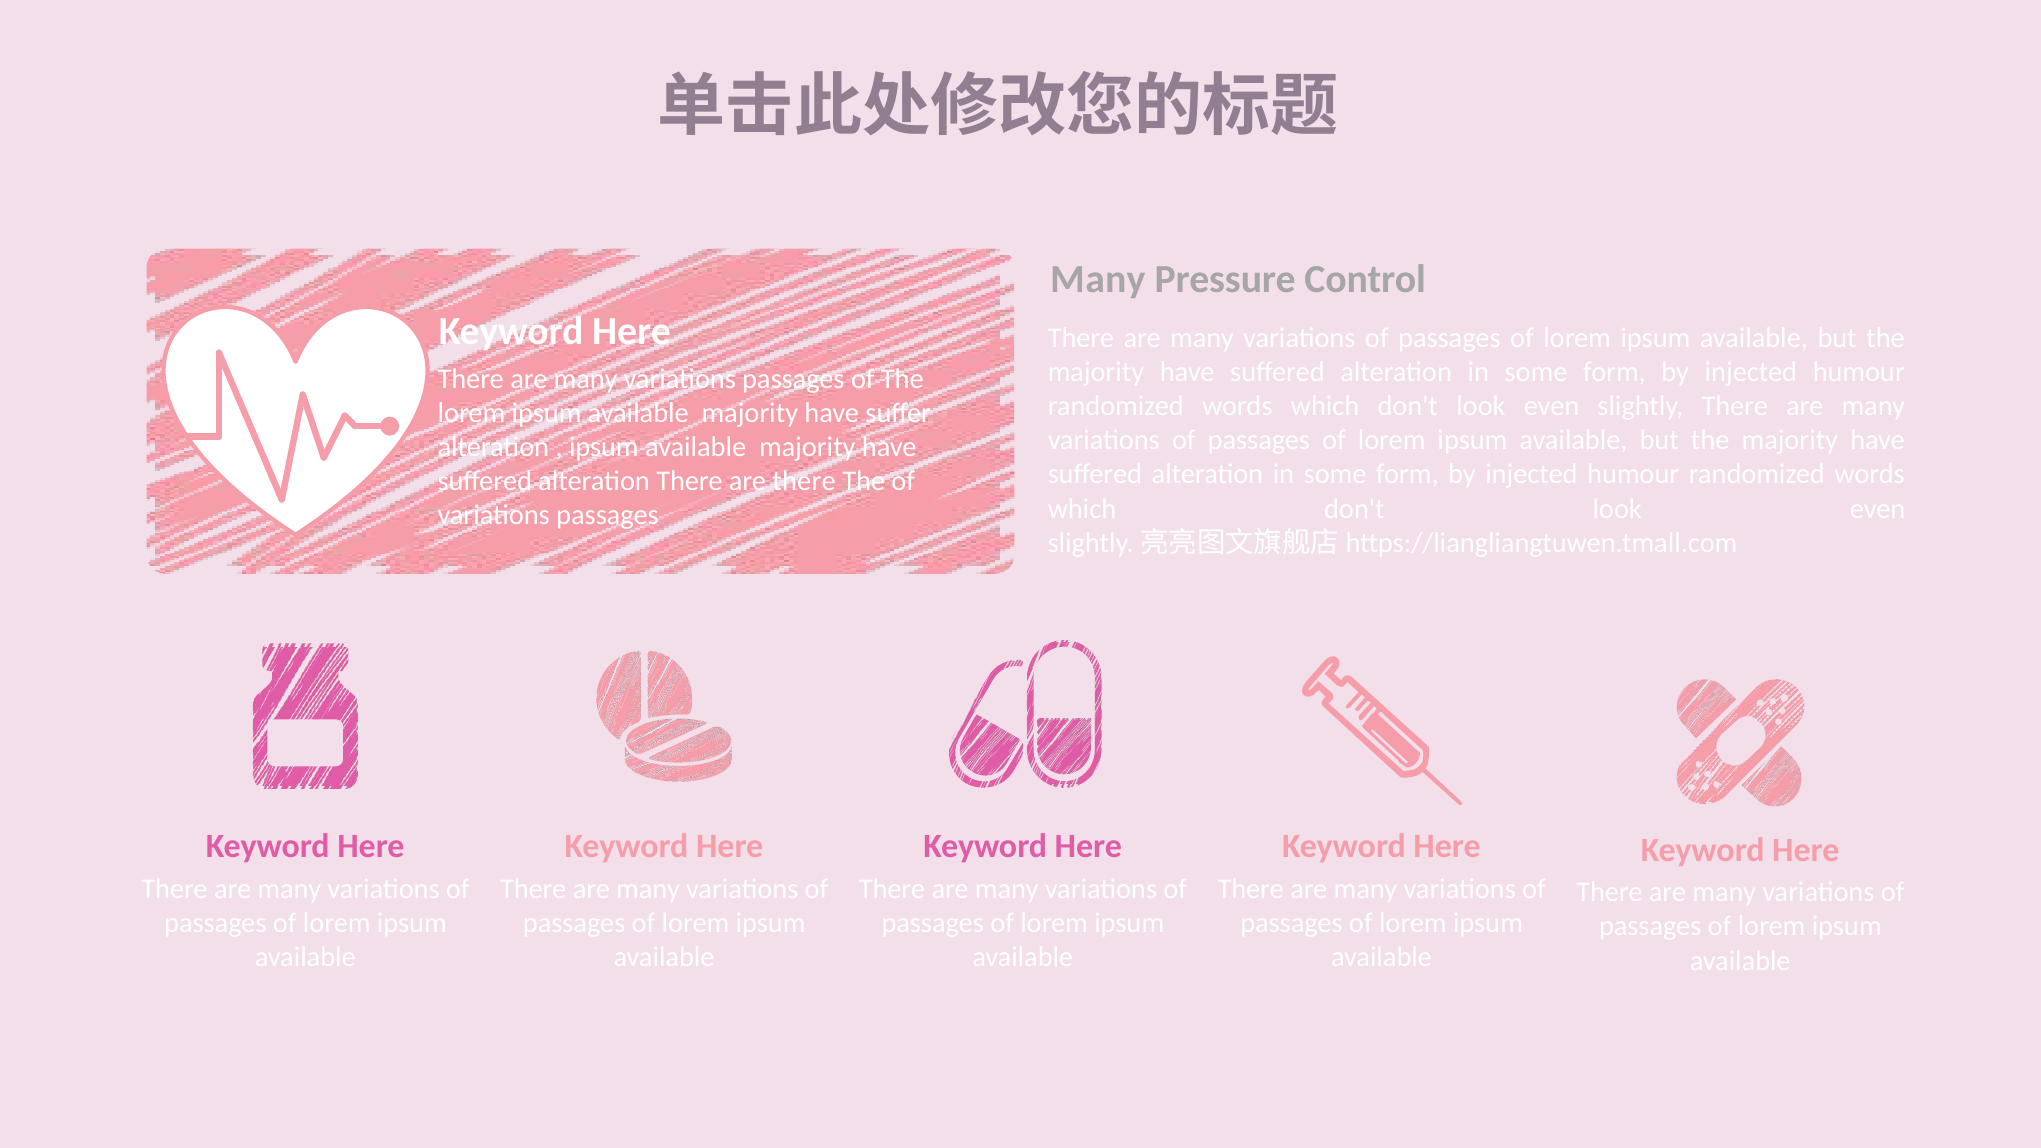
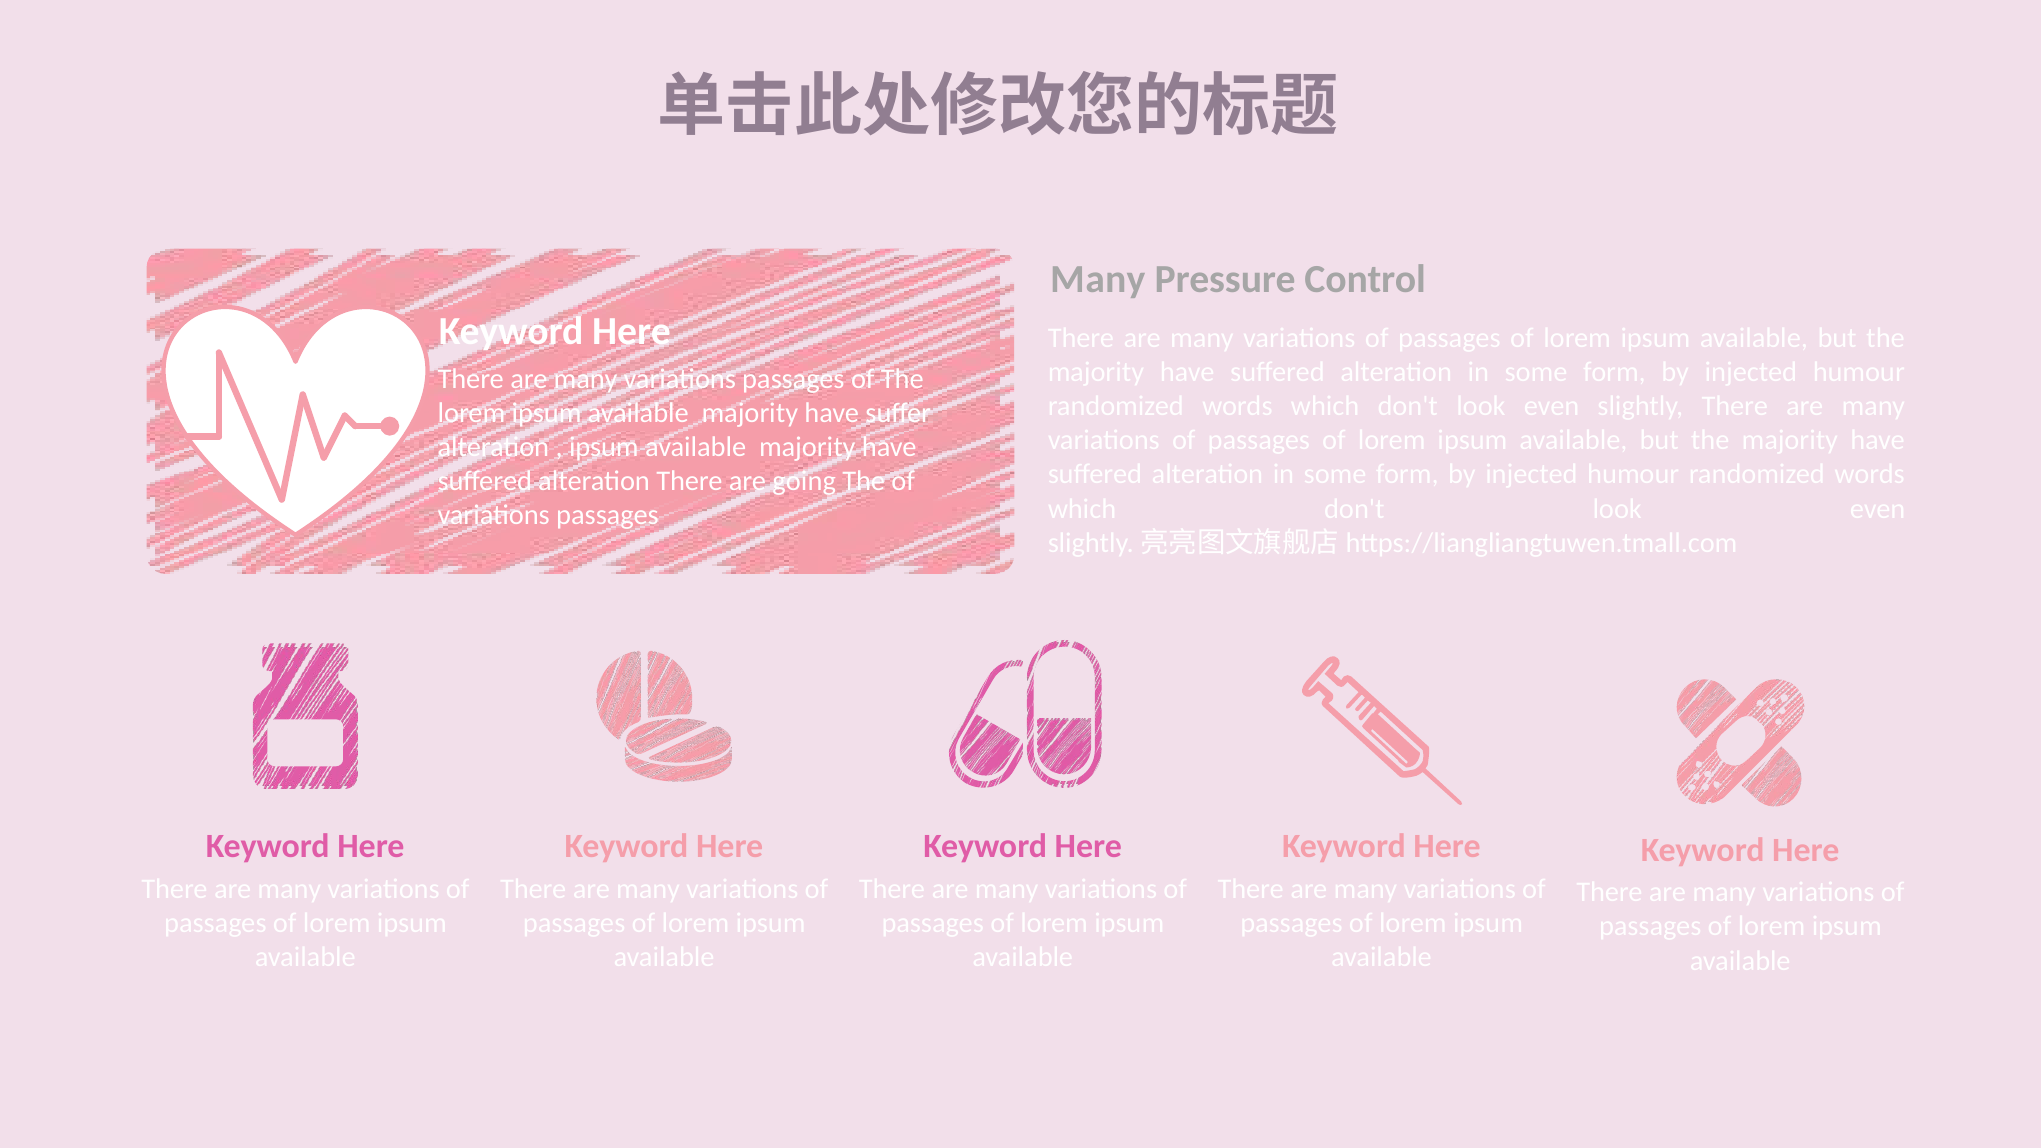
are there: there -> going
